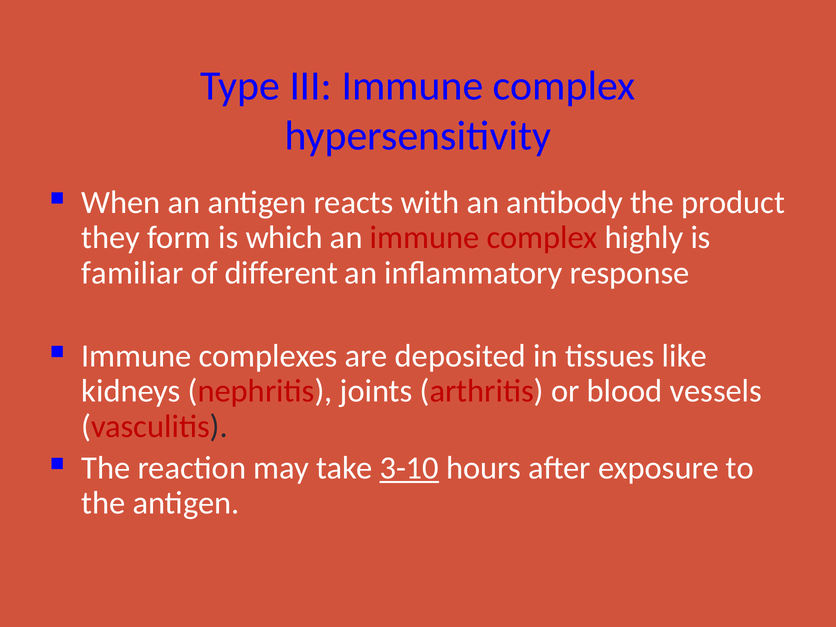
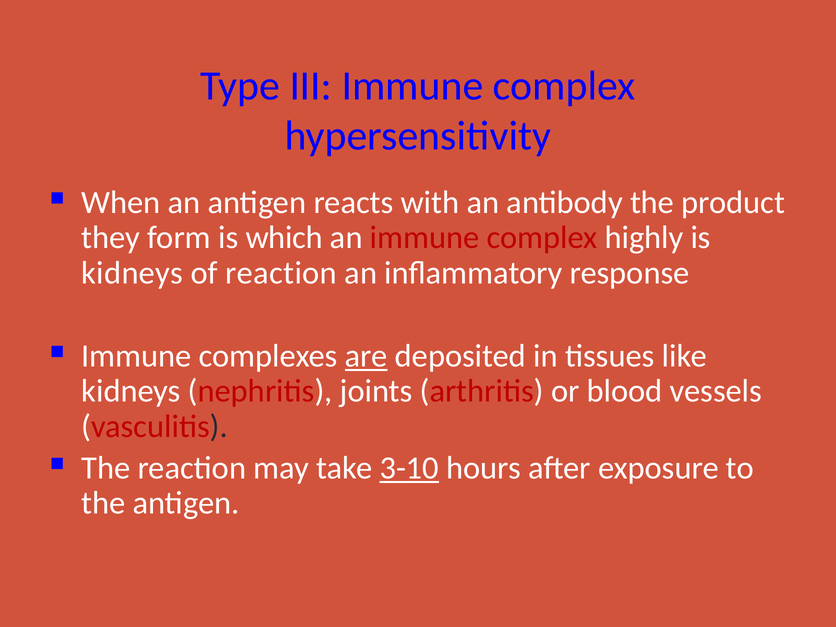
familiar at (132, 273): familiar -> kidneys
of different: different -> reaction
are underline: none -> present
